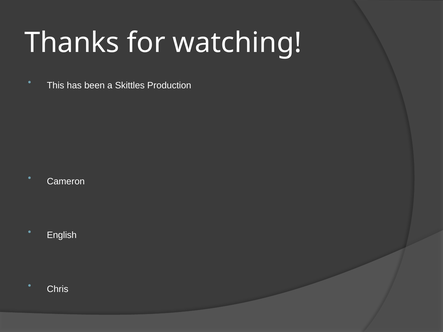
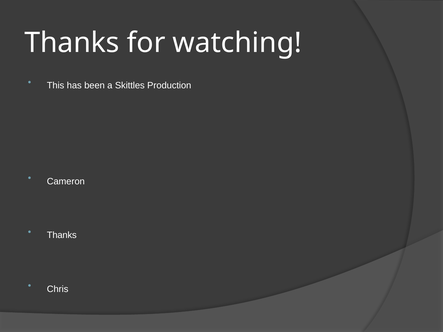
English at (62, 235): English -> Thanks
